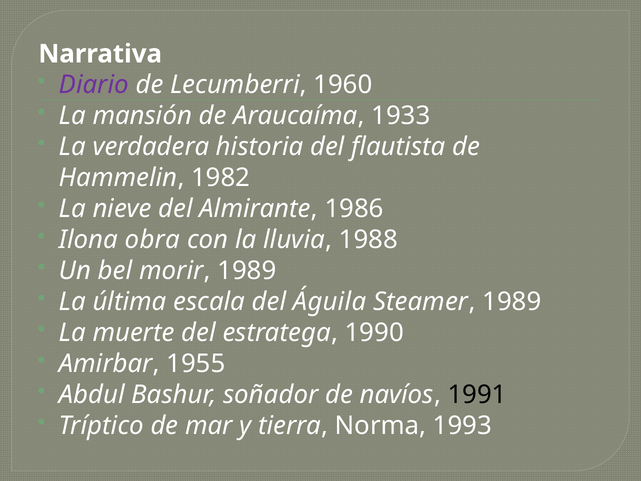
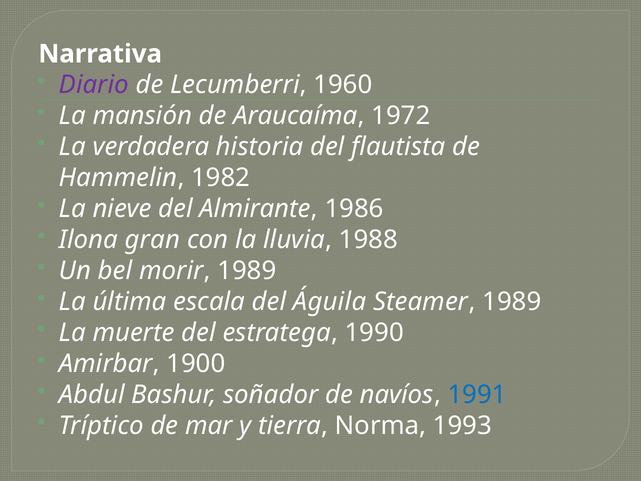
1933: 1933 -> 1972
obra: obra -> gran
1955: 1955 -> 1900
1991 colour: black -> blue
